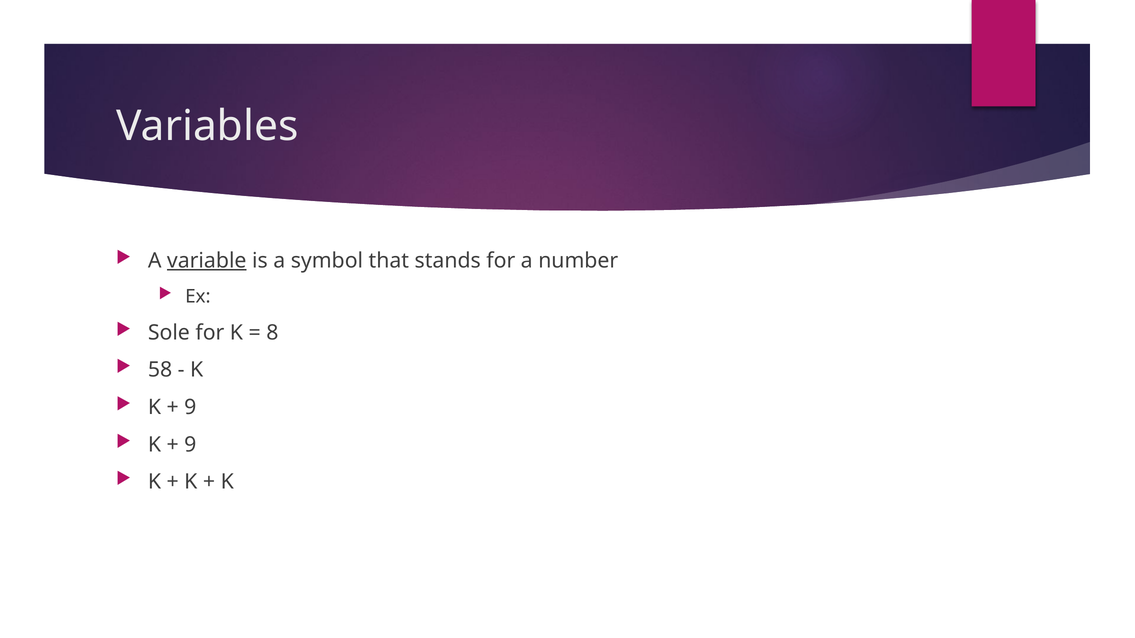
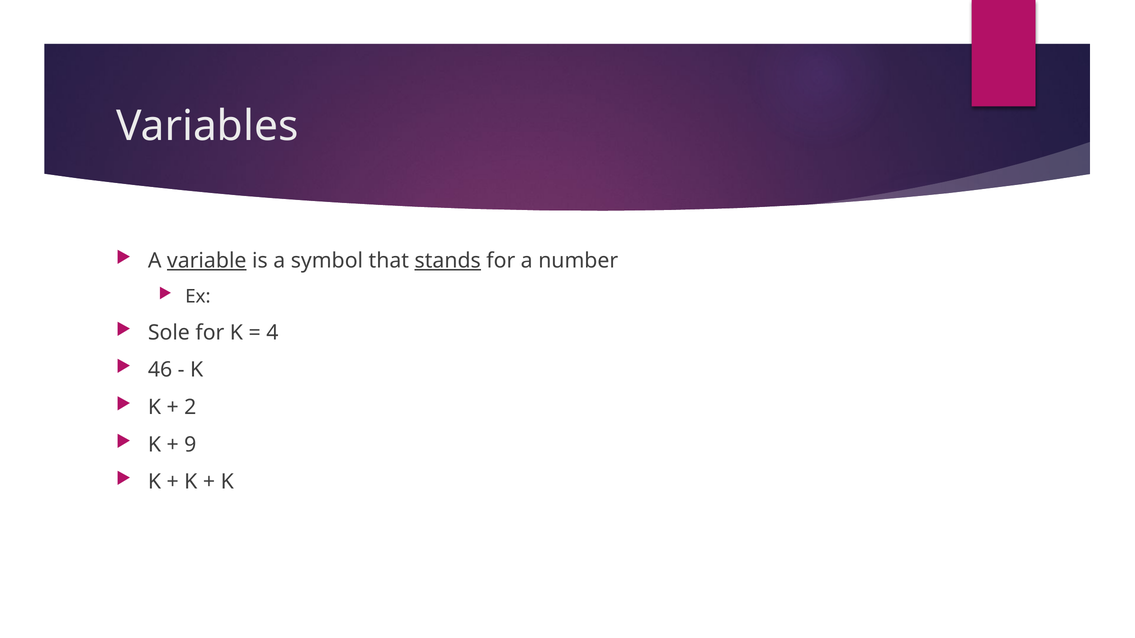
stands underline: none -> present
8: 8 -> 4
58: 58 -> 46
9 at (190, 407): 9 -> 2
